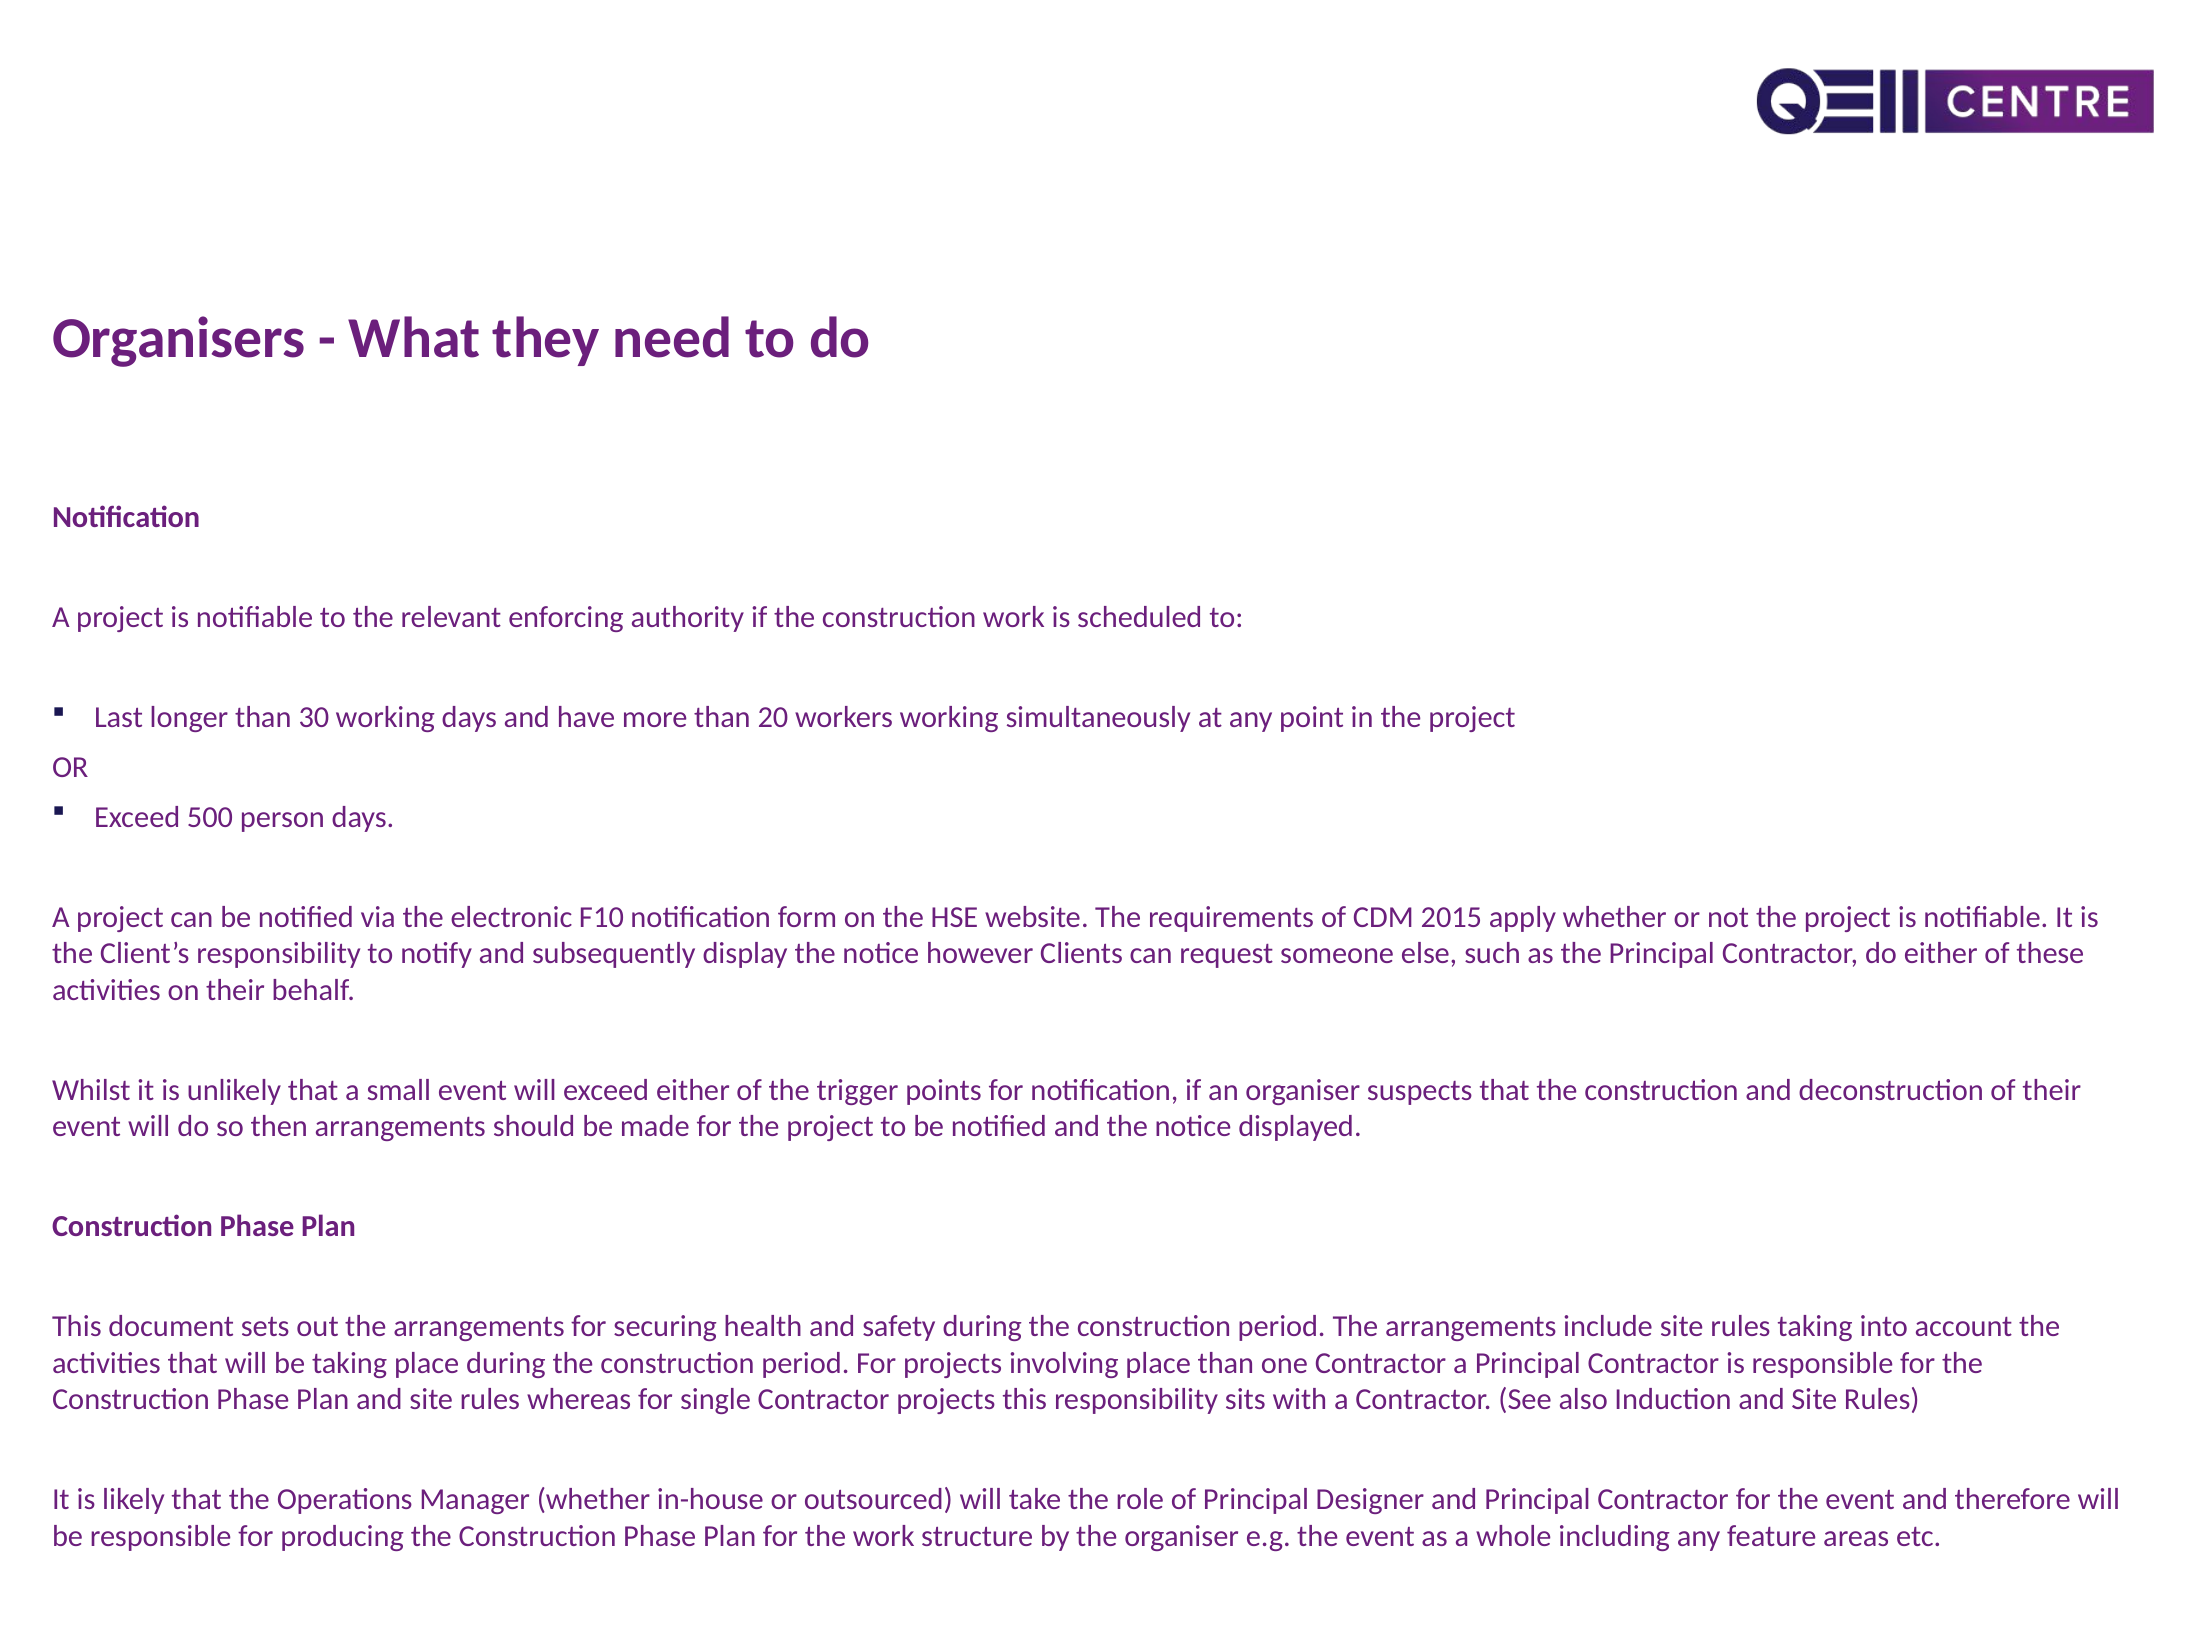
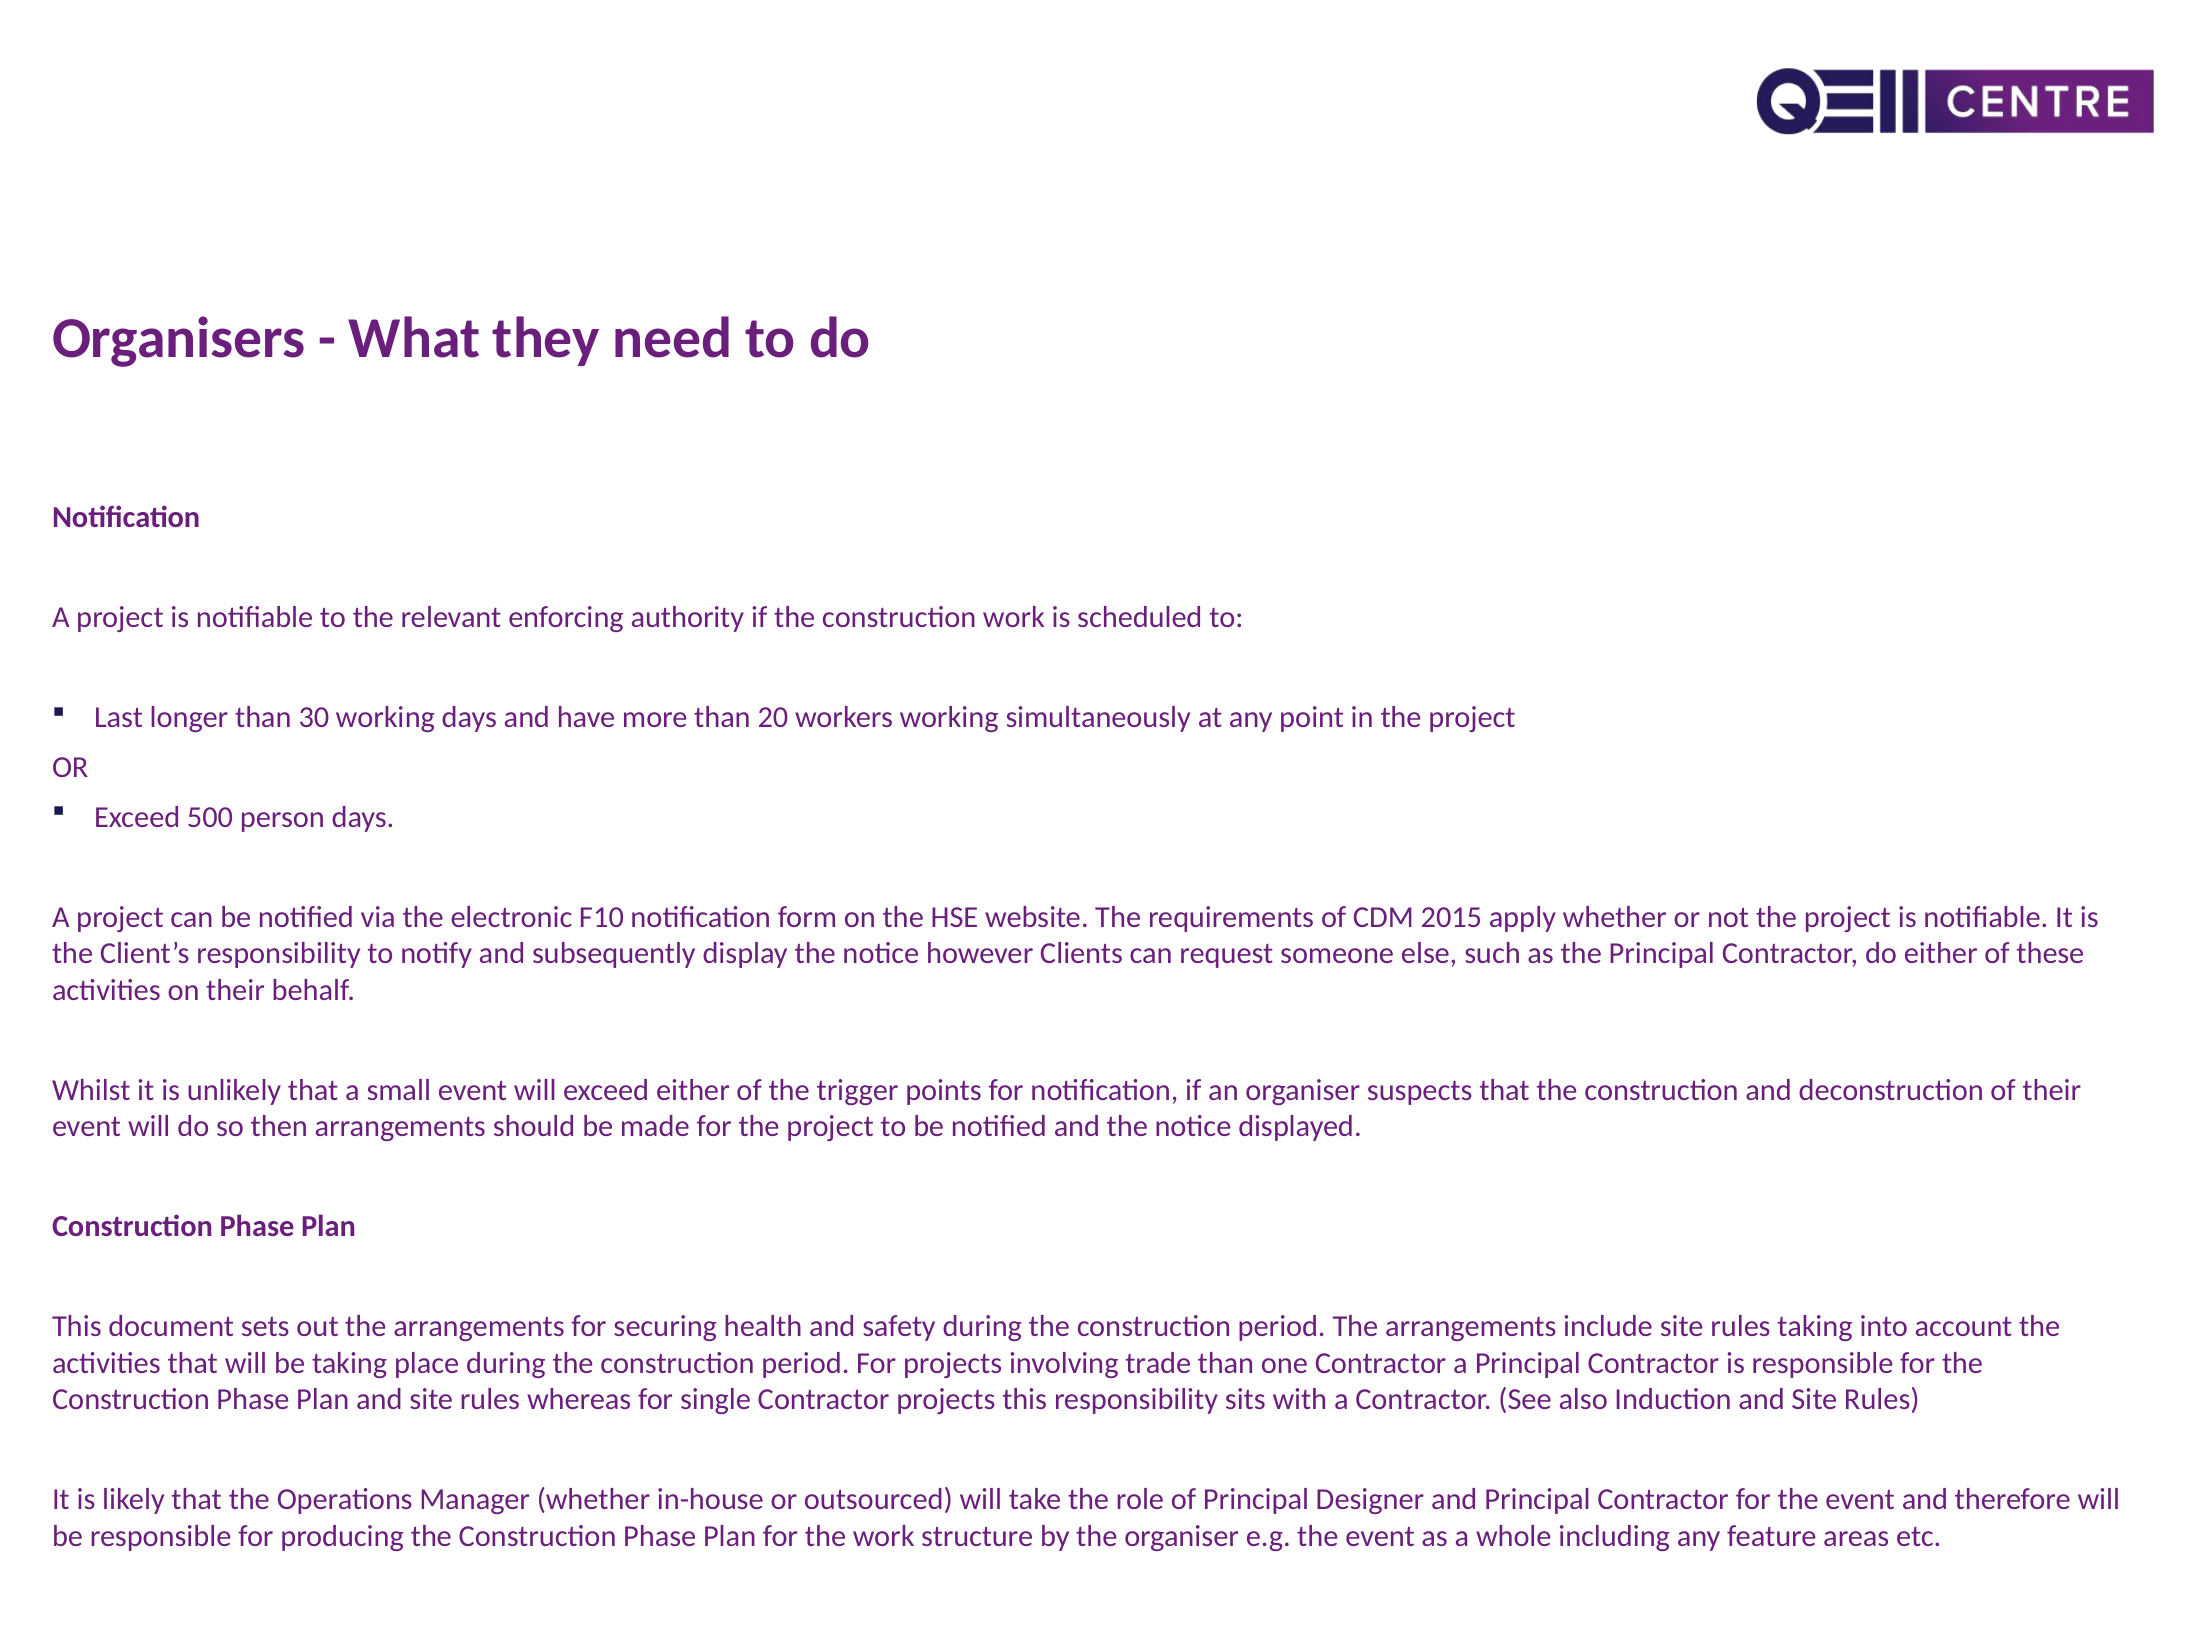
involving place: place -> trade
